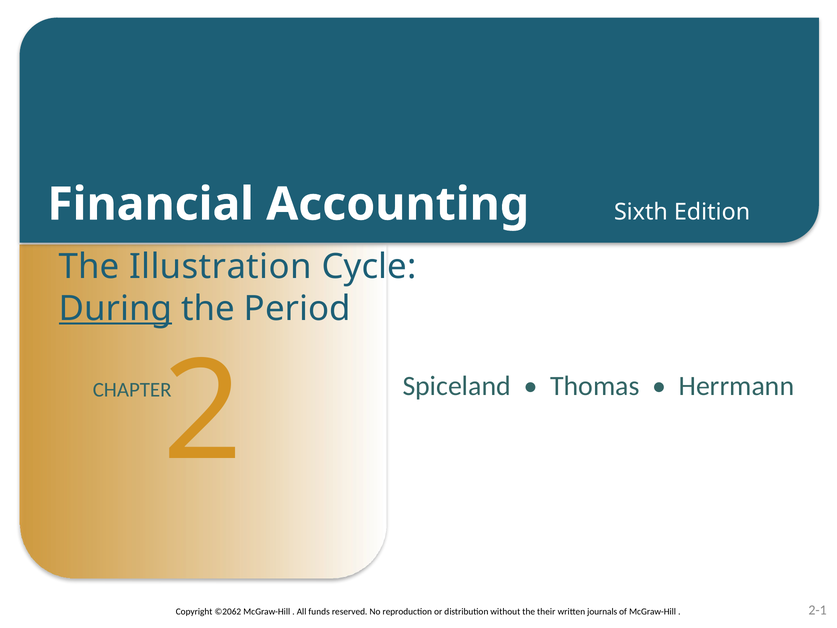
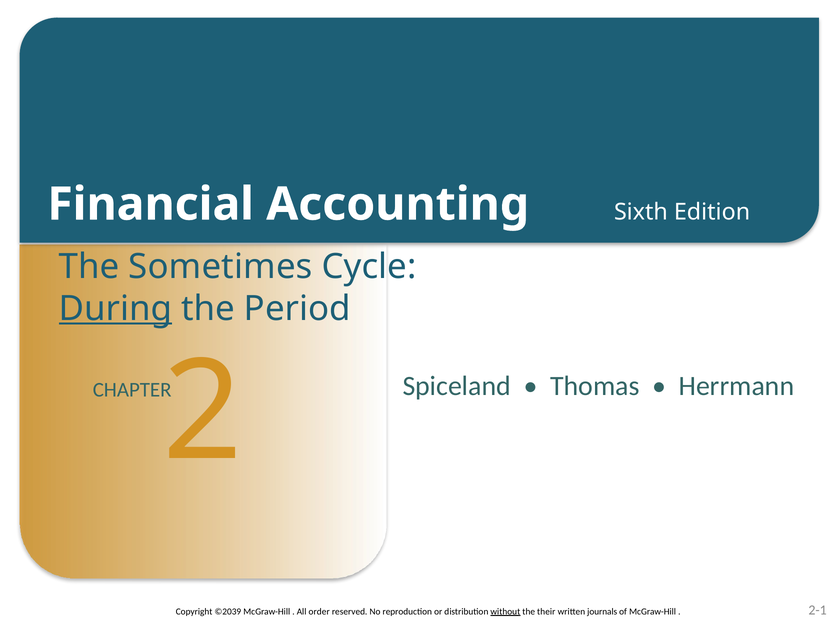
Illustration: Illustration -> Sometimes
©2062: ©2062 -> ©2039
funds: funds -> order
without underline: none -> present
